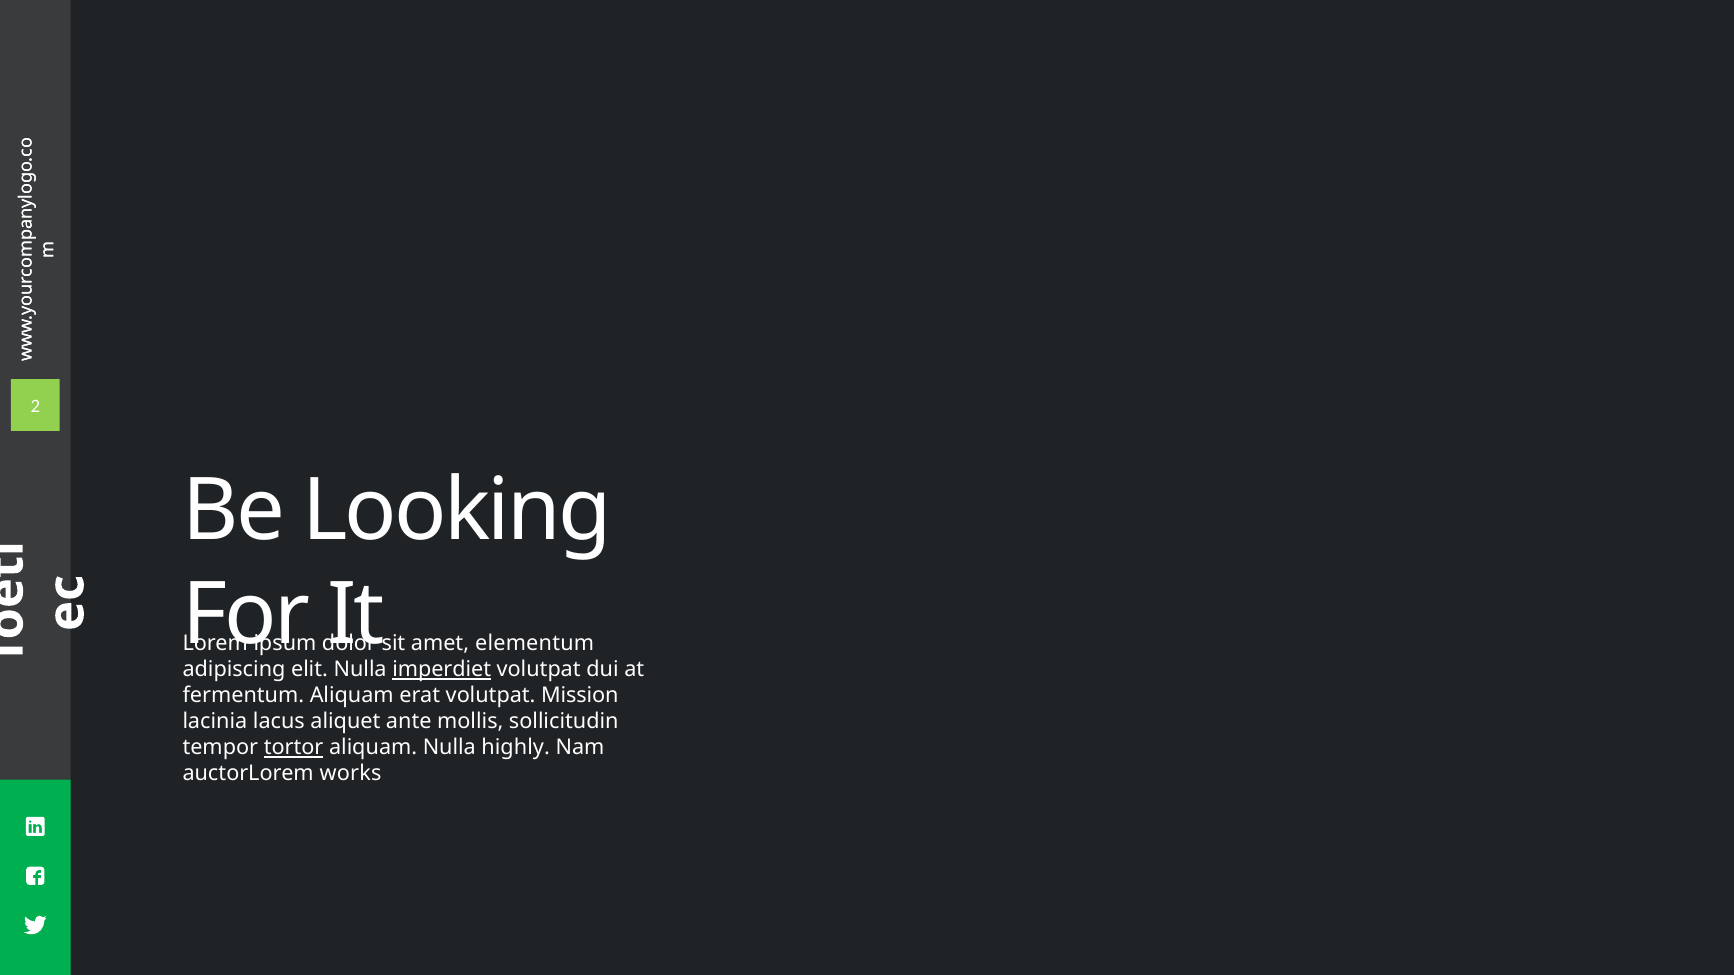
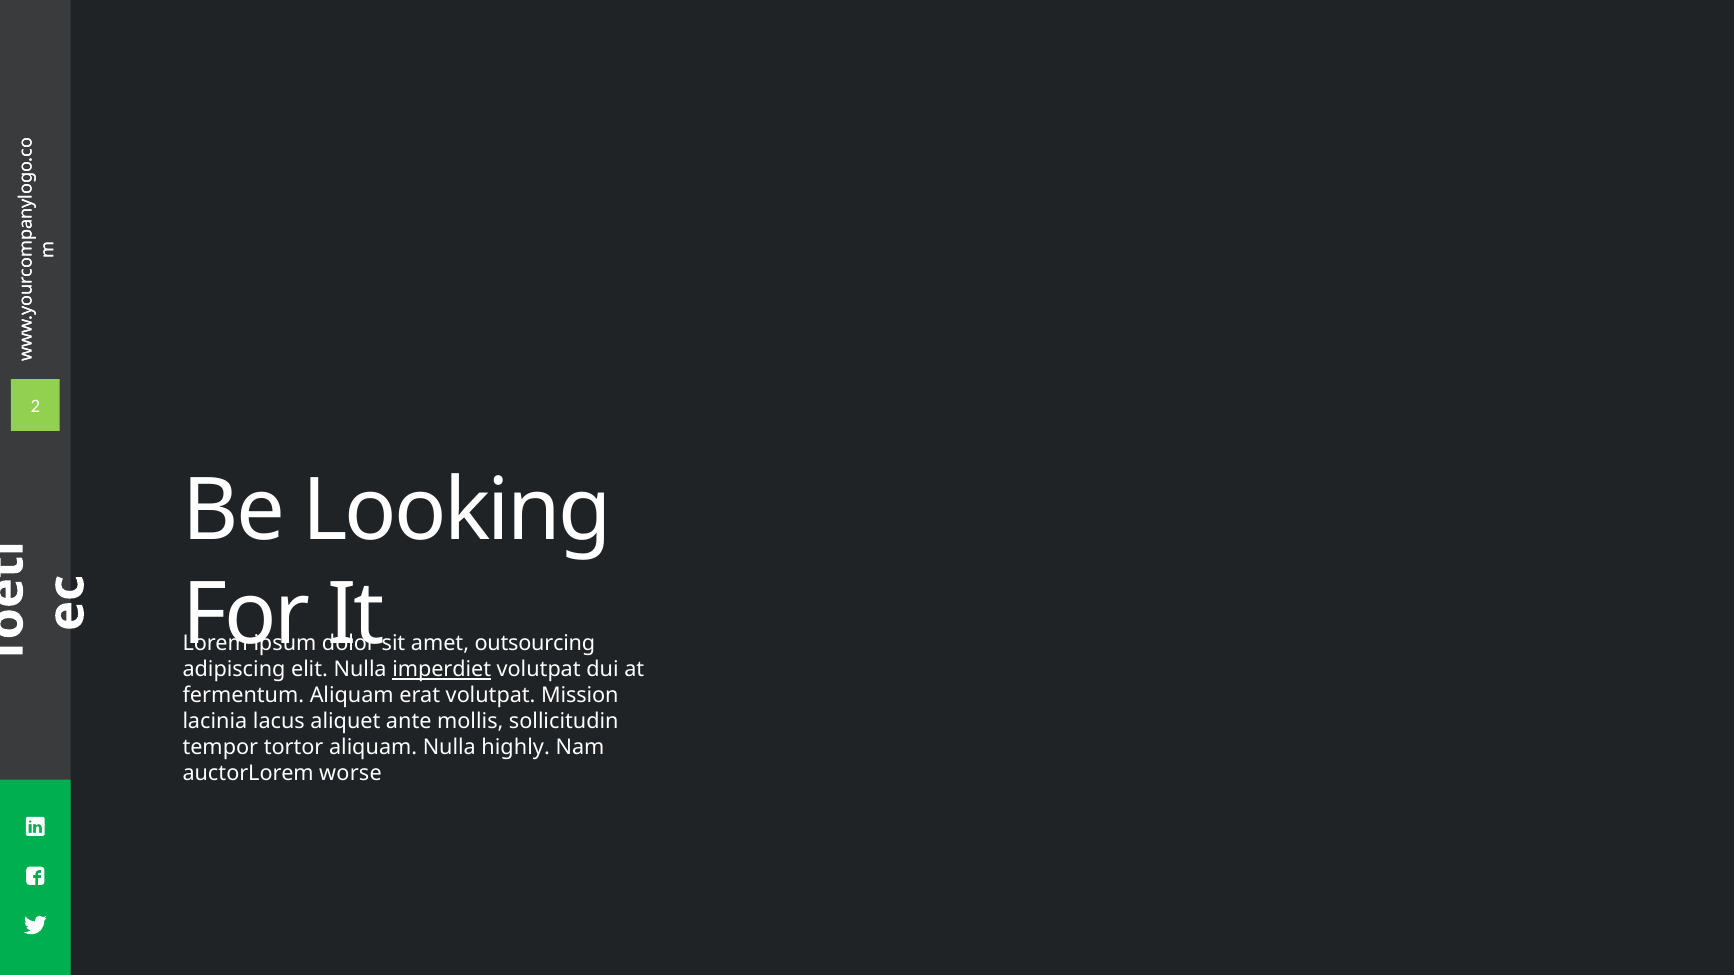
elementum: elementum -> outsourcing
tortor underline: present -> none
works: works -> worse
